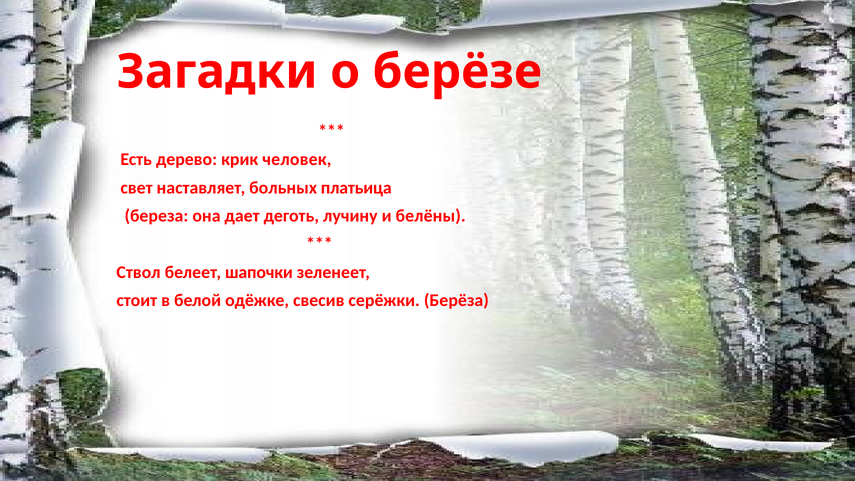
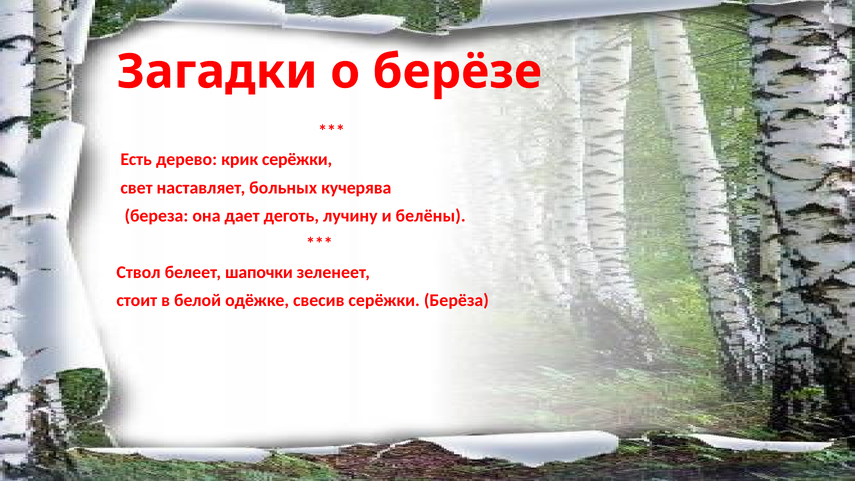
крик человек: человек -> серёжки
платьица: платьица -> кучерява
